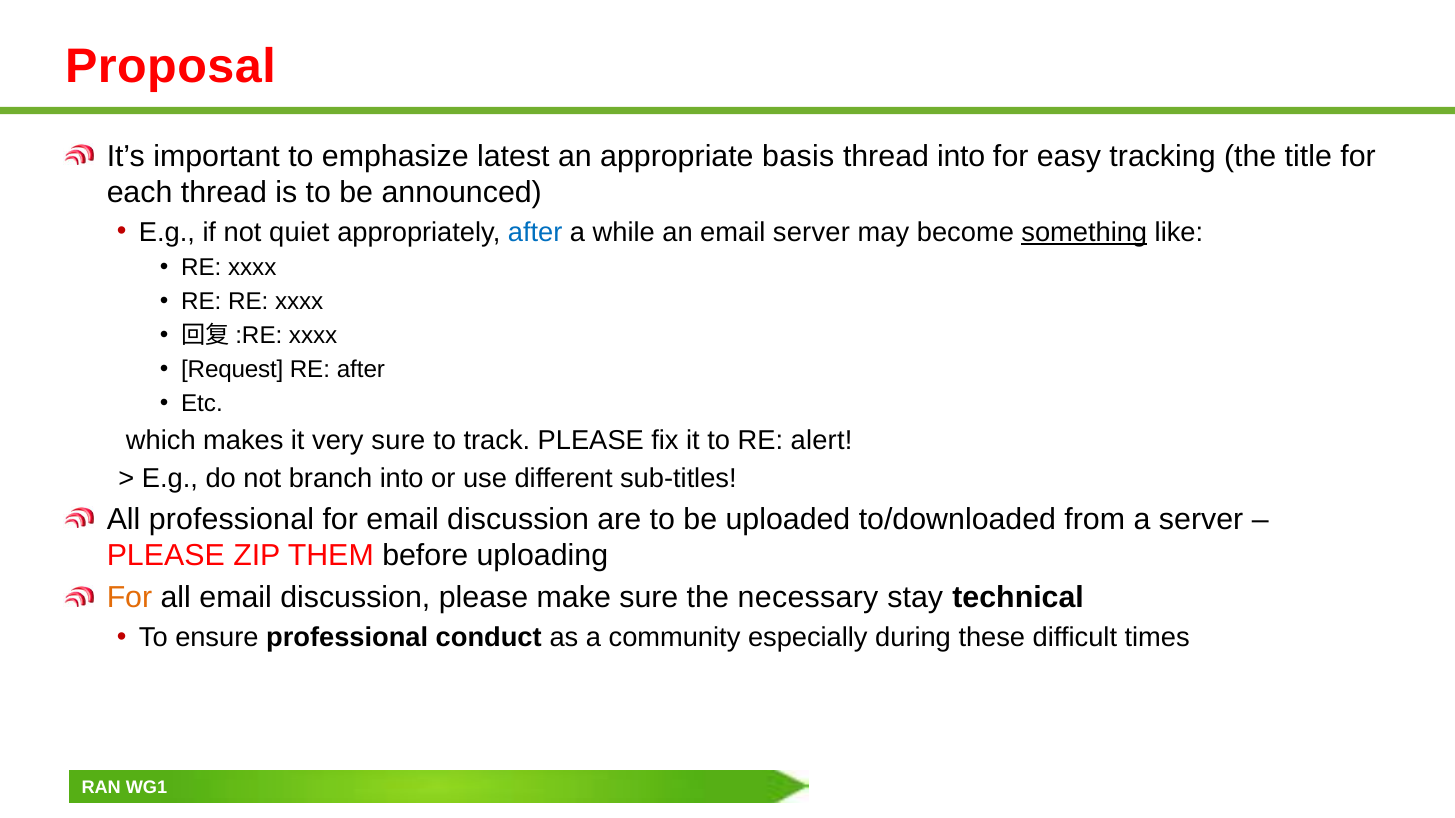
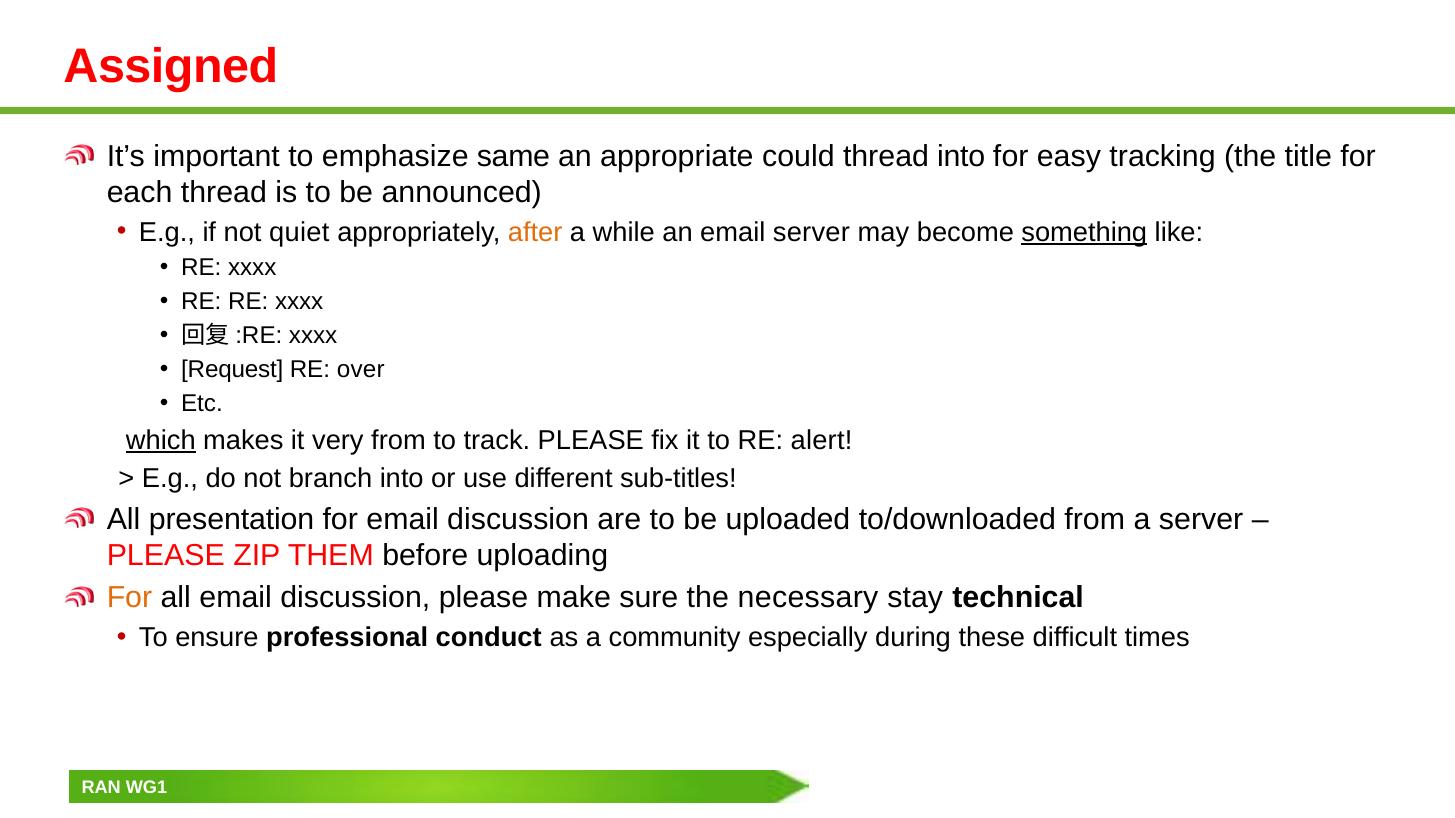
Proposal: Proposal -> Assigned
latest: latest -> same
basis: basis -> could
after at (535, 233) colour: blue -> orange
RE after: after -> over
which underline: none -> present
very sure: sure -> from
All professional: professional -> presentation
